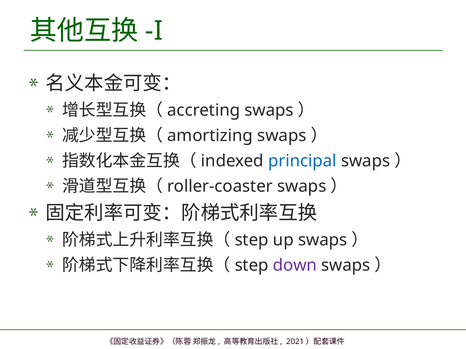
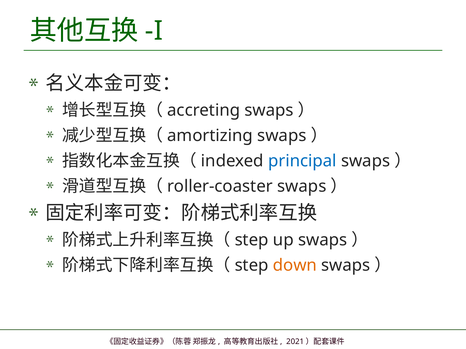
down colour: purple -> orange
